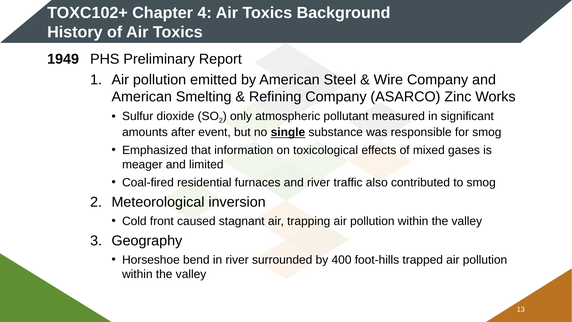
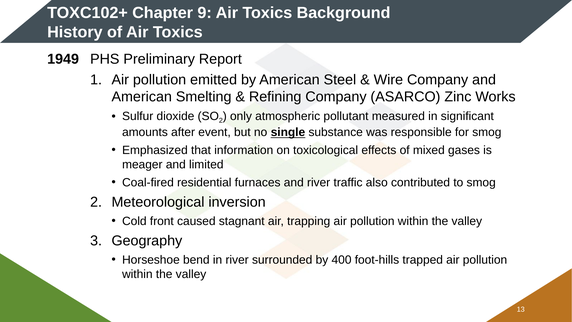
4: 4 -> 9
